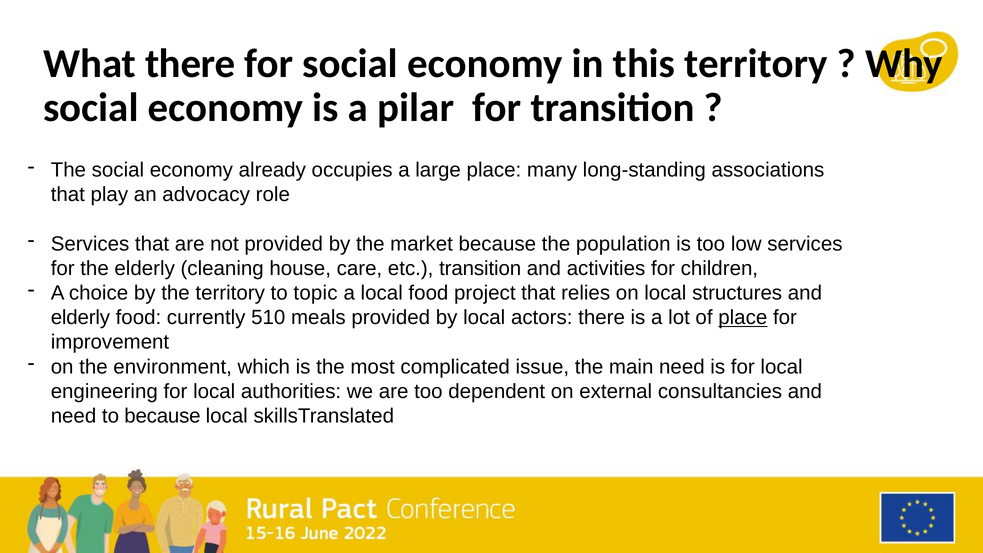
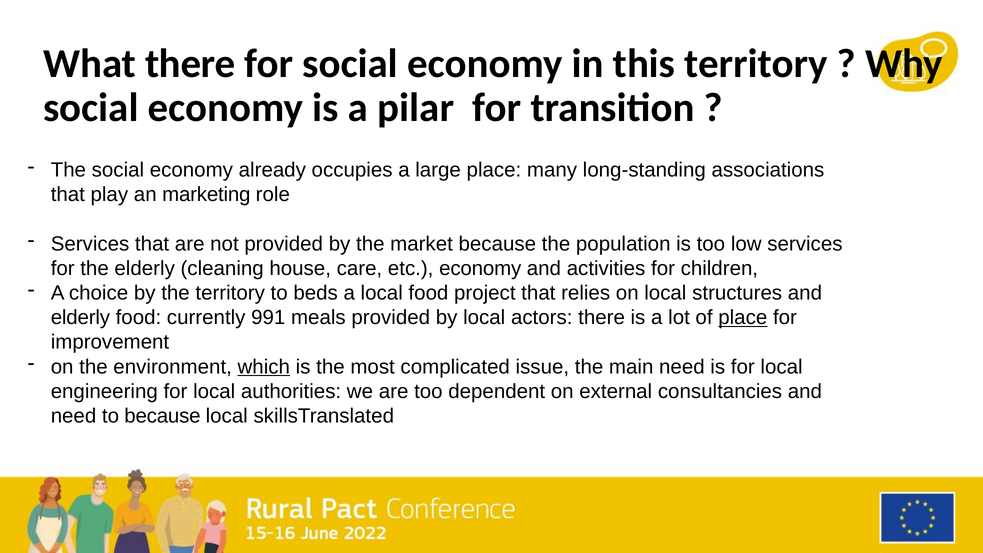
advocacy: advocacy -> marketing
etc transition: transition -> economy
topic: topic -> beds
510: 510 -> 991
which underline: none -> present
